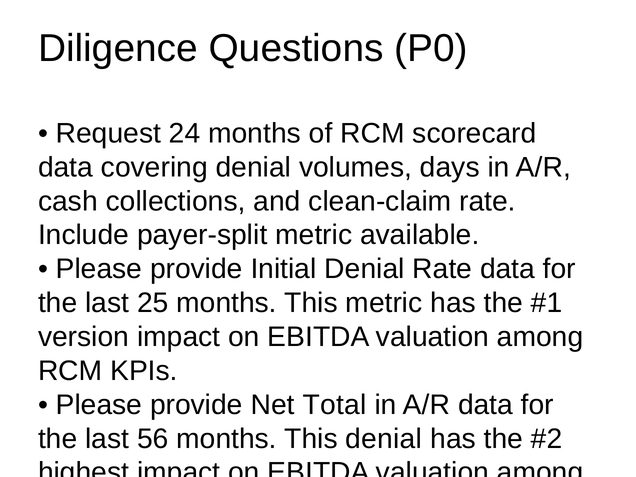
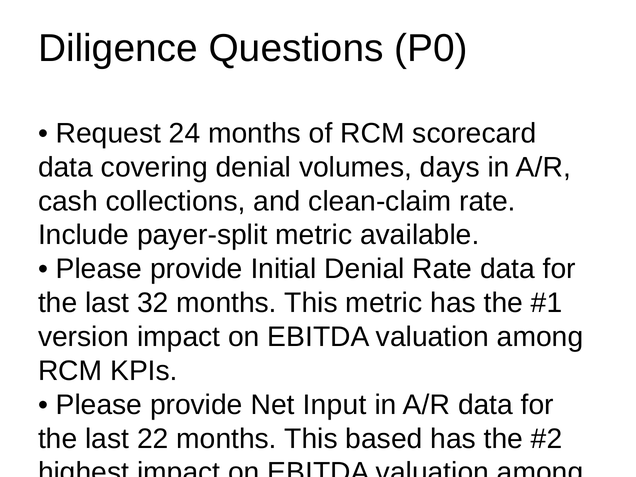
25: 25 -> 32
Total: Total -> Input
56: 56 -> 22
This denial: denial -> based
